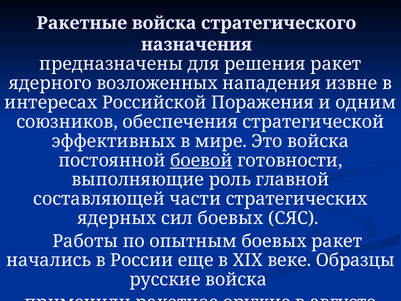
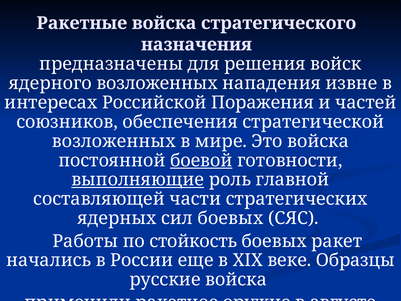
решения ракет: ракет -> войск
одним: одним -> частей
эффективных at (114, 141): эффективных -> возложенных
выполняющие underline: none -> present
опытным: опытным -> стойкость
